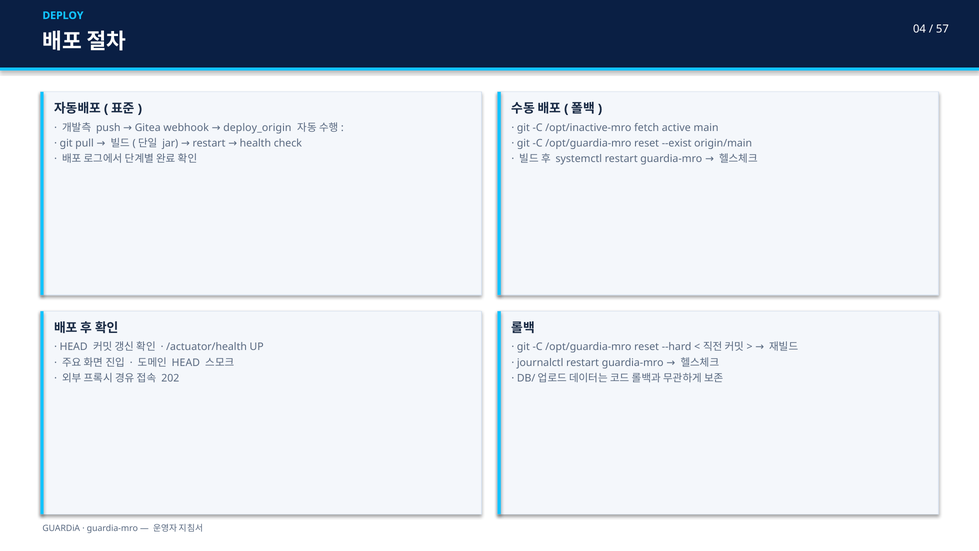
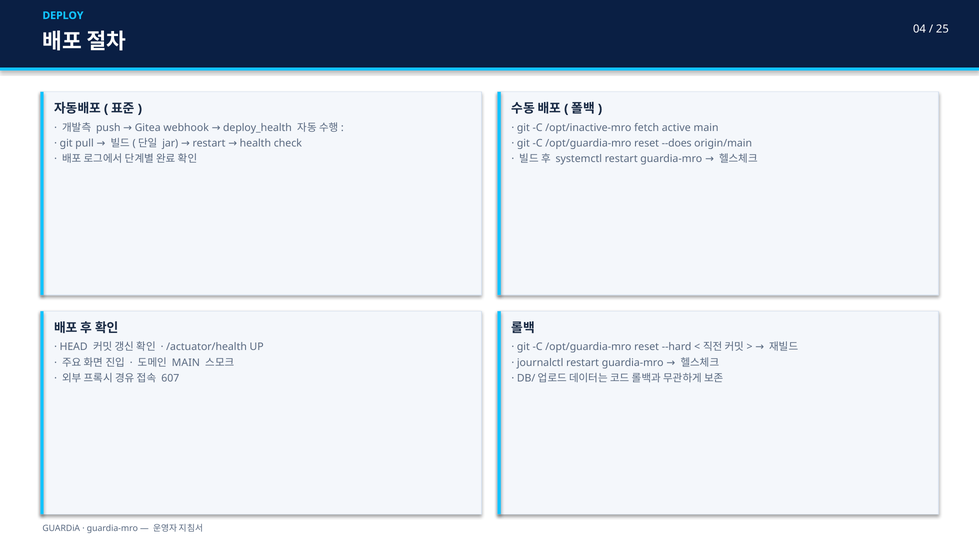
57: 57 -> 25
deploy_origin: deploy_origin -> deploy_health
--exist: --exist -> --does
HEAD at (186, 362): HEAD -> MAIN
202: 202 -> 607
